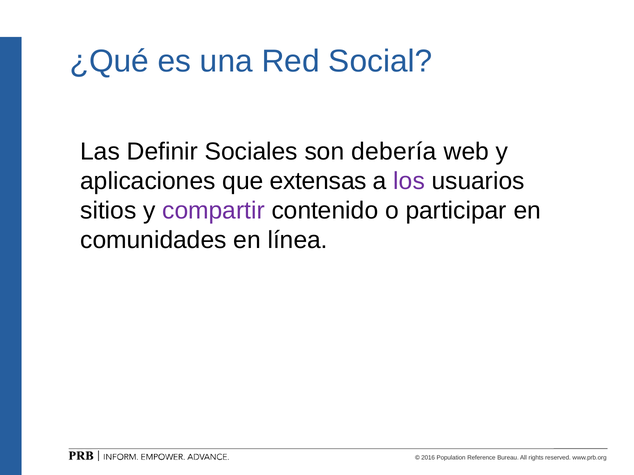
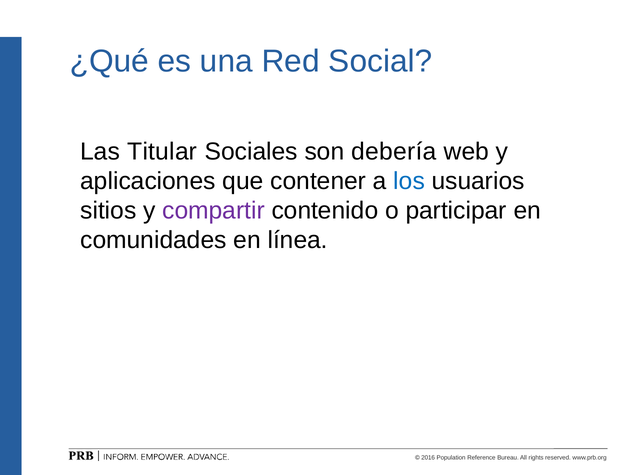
Definir: Definir -> Titular
extensas: extensas -> contener
los colour: purple -> blue
